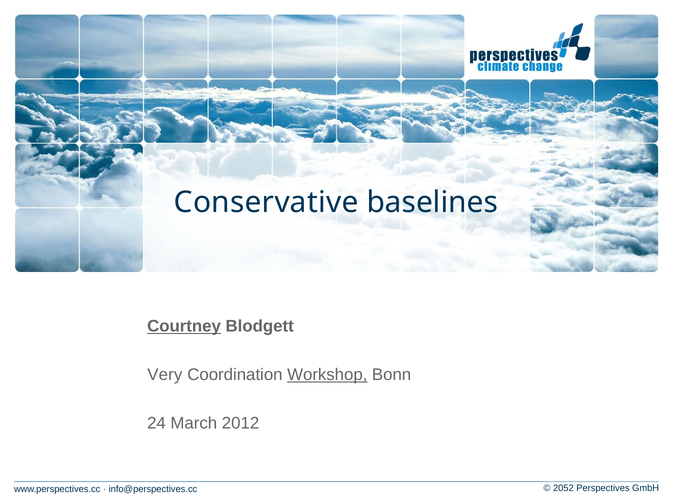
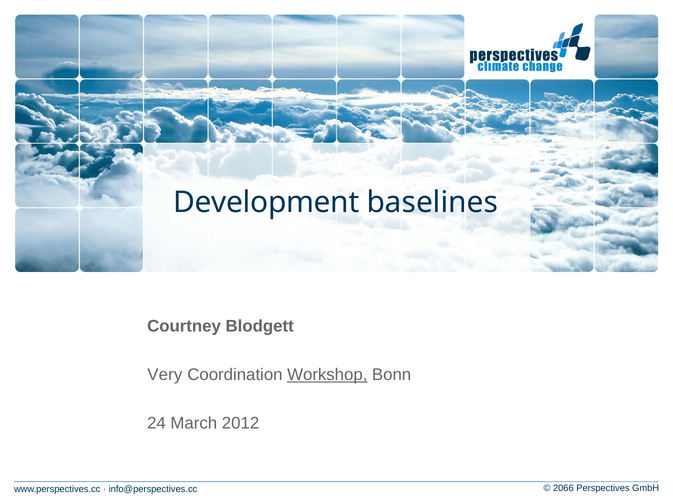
Conservative: Conservative -> Development
Courtney underline: present -> none
2052: 2052 -> 2066
